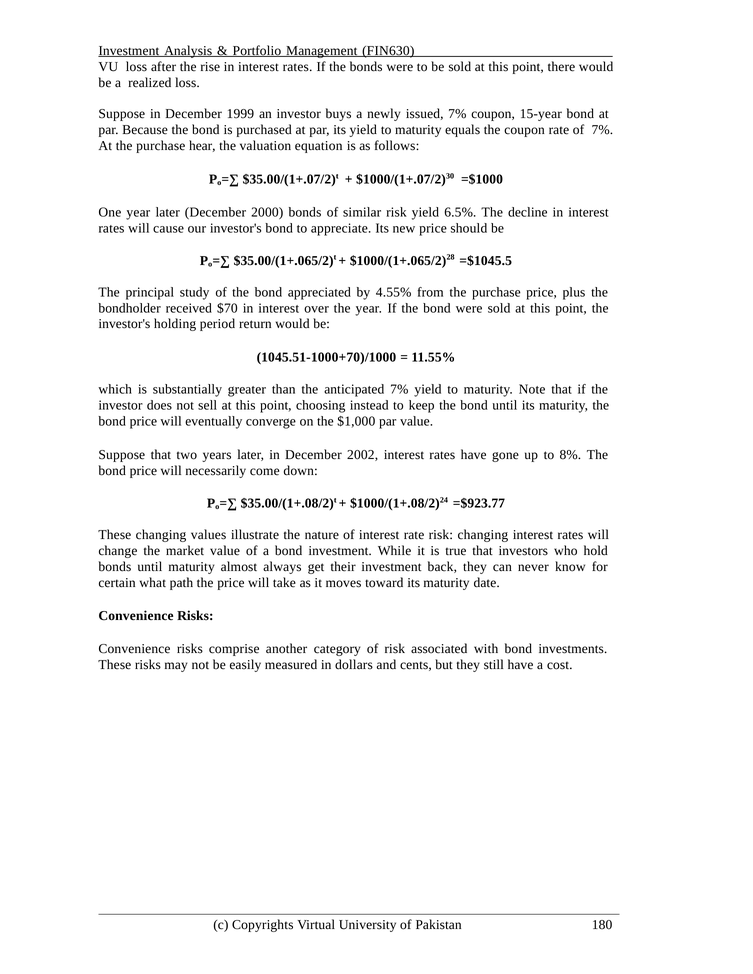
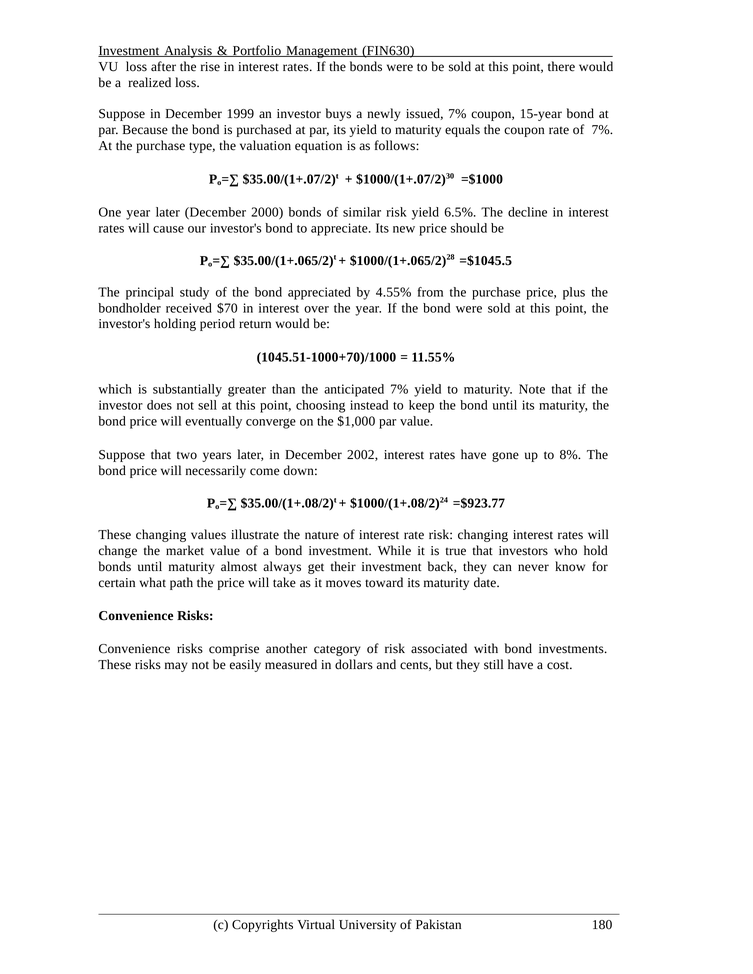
hear: hear -> type
